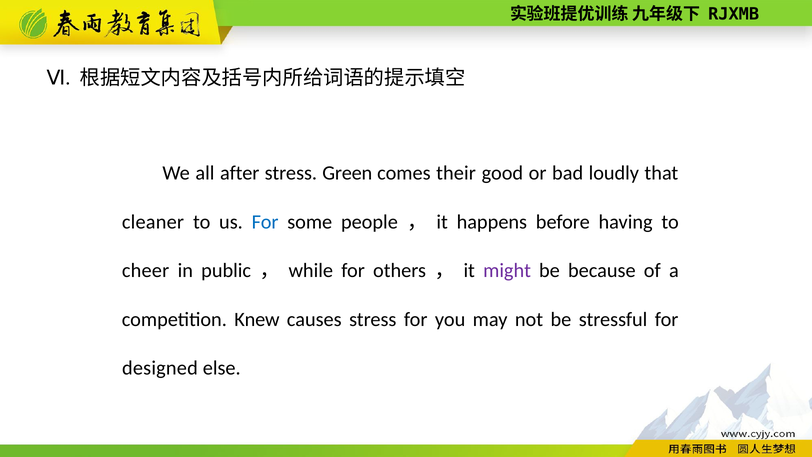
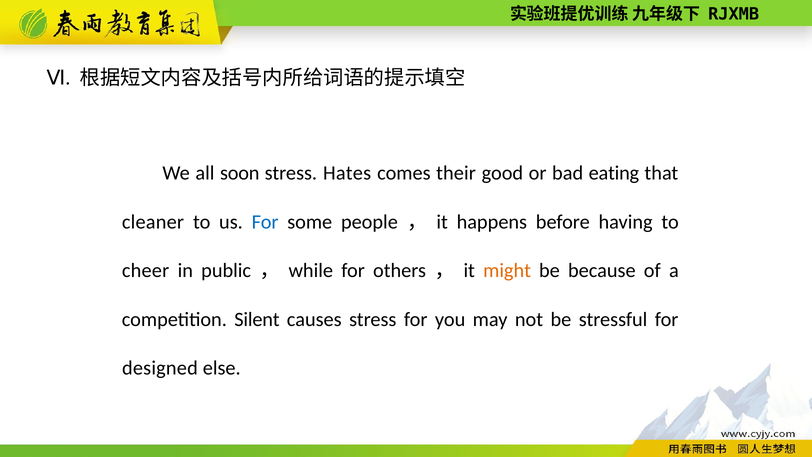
after: after -> soon
Green: Green -> Hates
loudly: loudly -> eating
might colour: purple -> orange
Knew: Knew -> Silent
